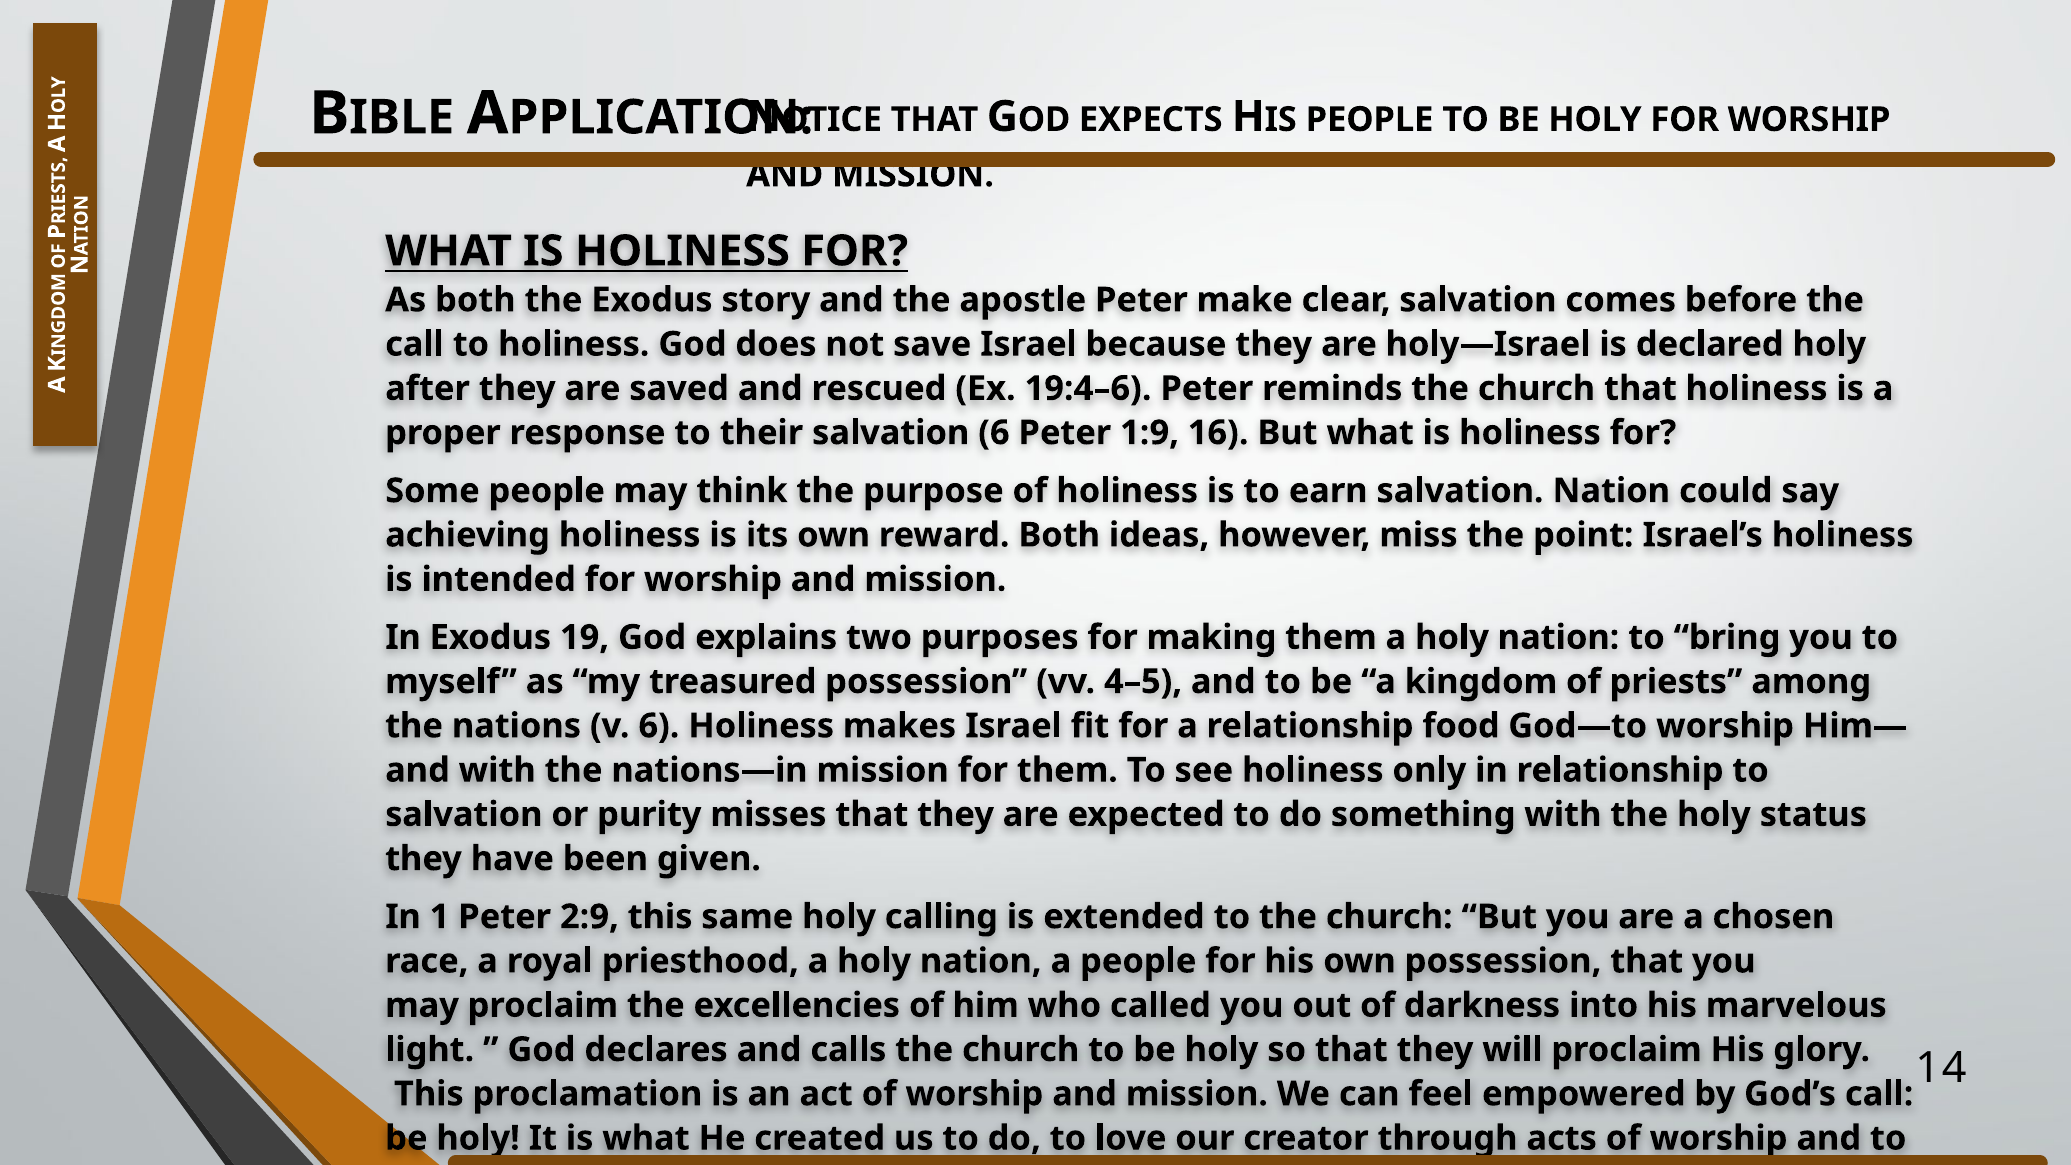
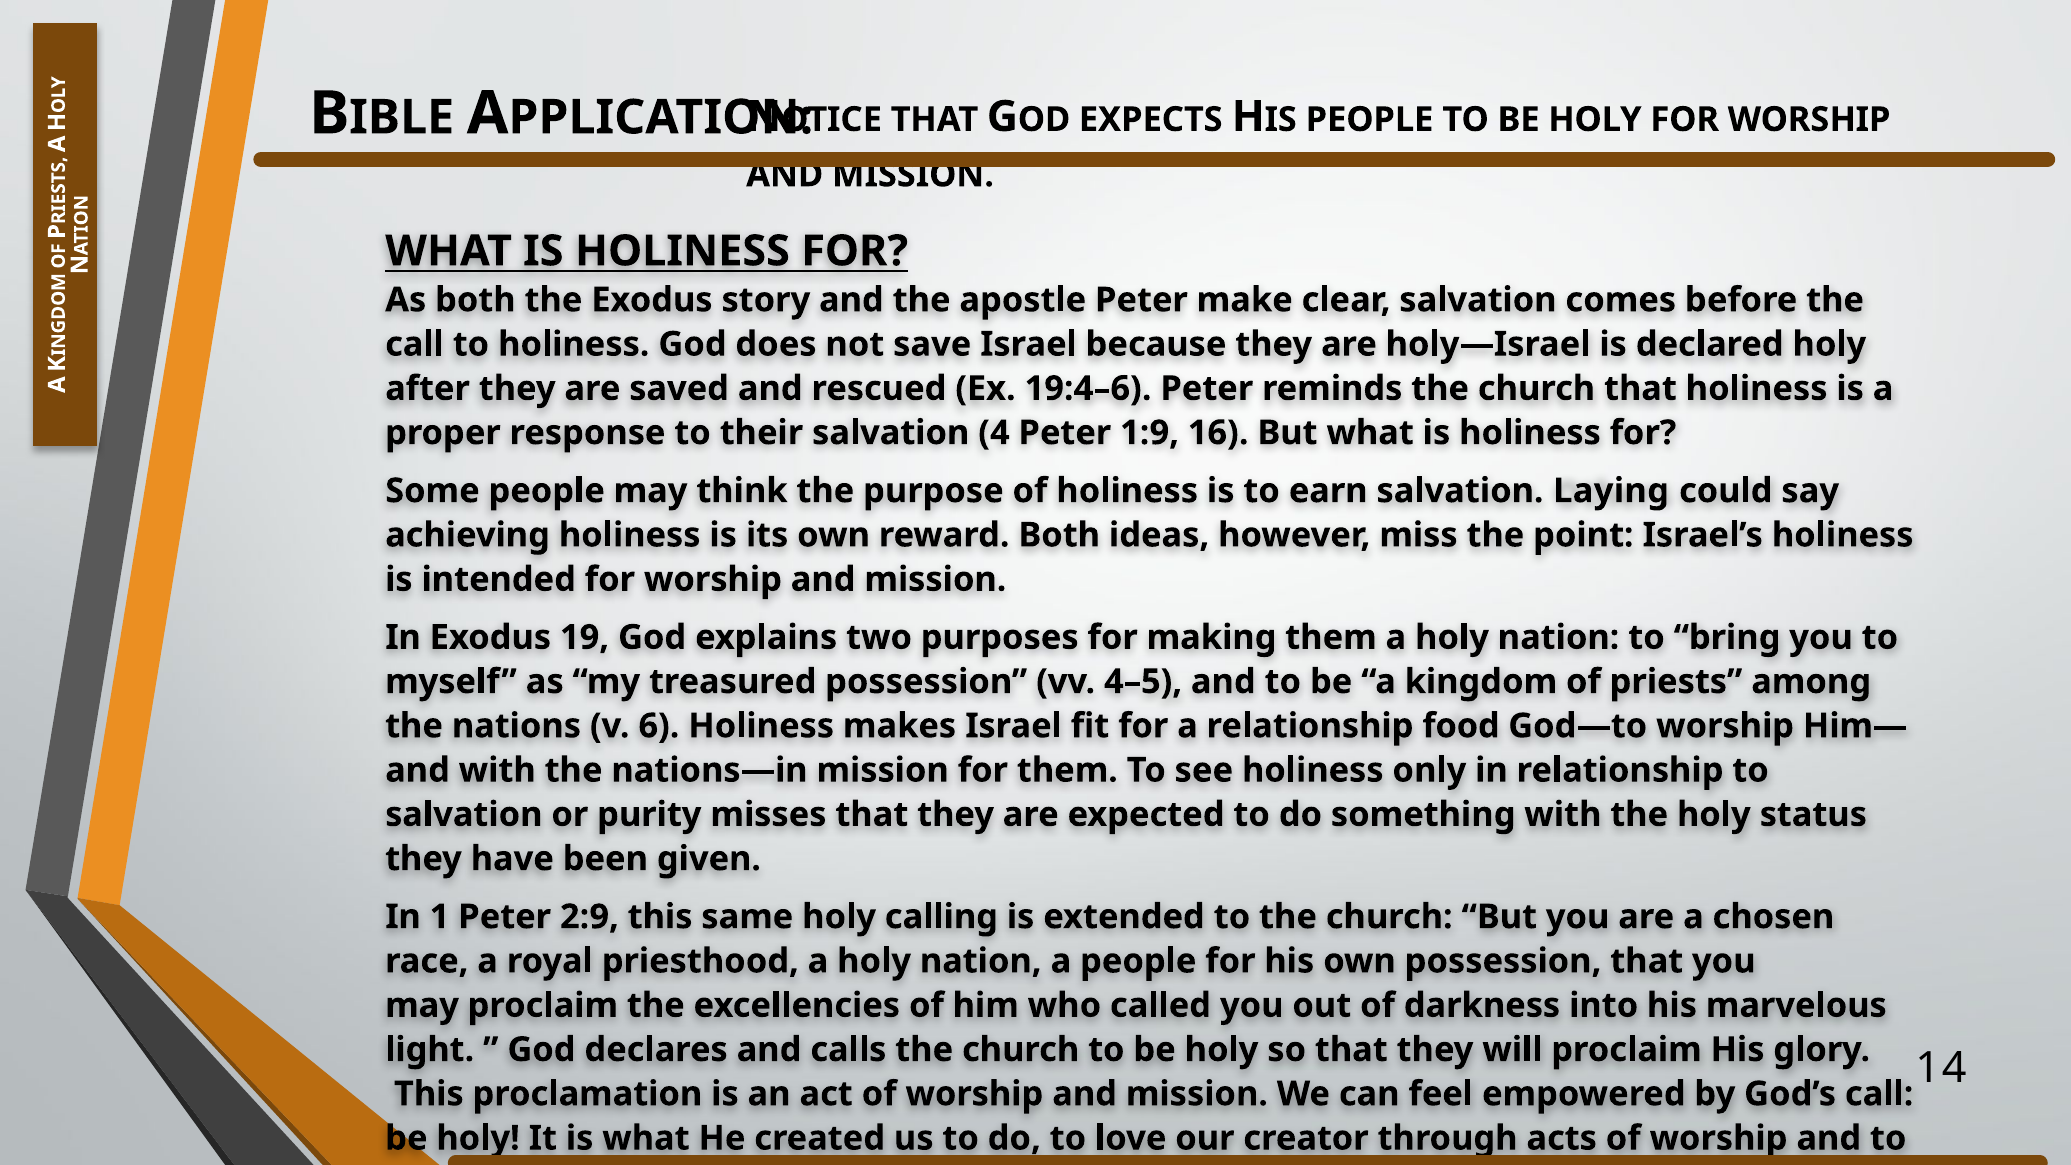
salvation 6: 6 -> 4
salvation Nation: Nation -> Laying
